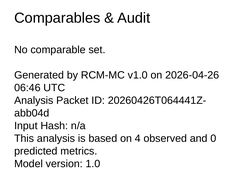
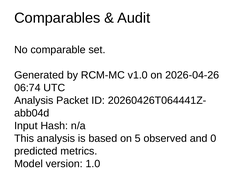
06:46: 06:46 -> 06:74
4: 4 -> 5
